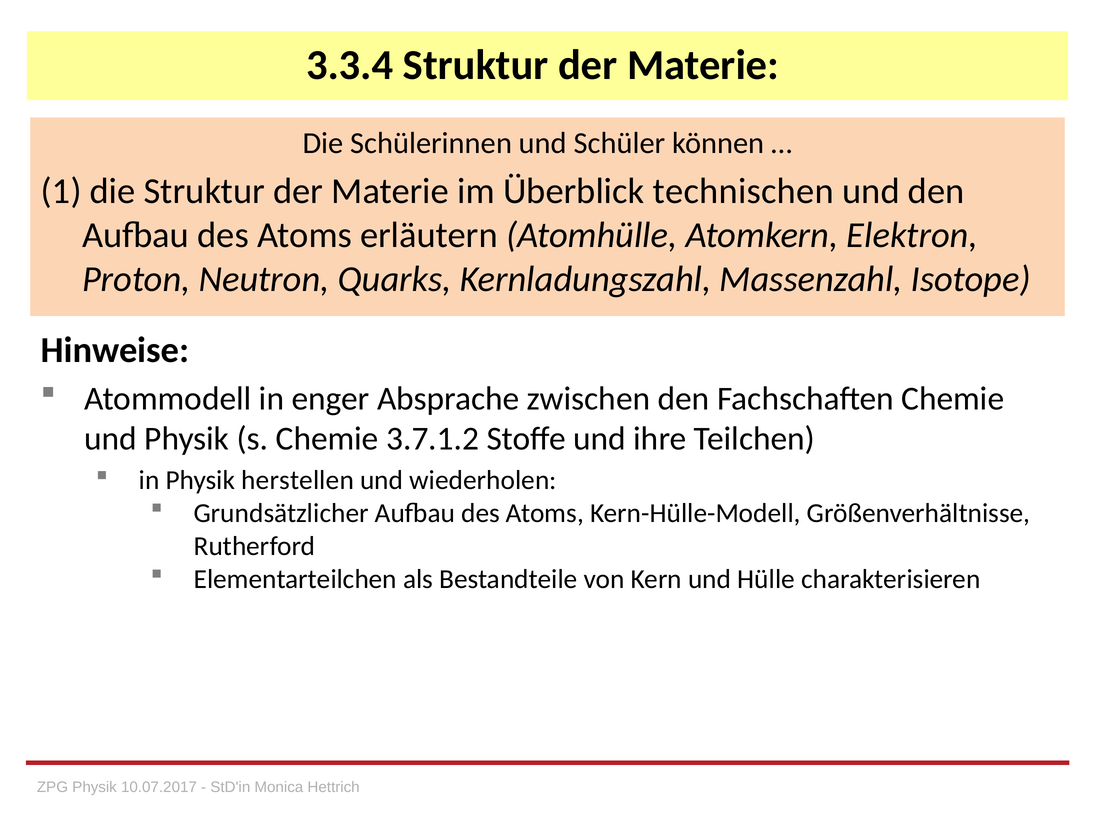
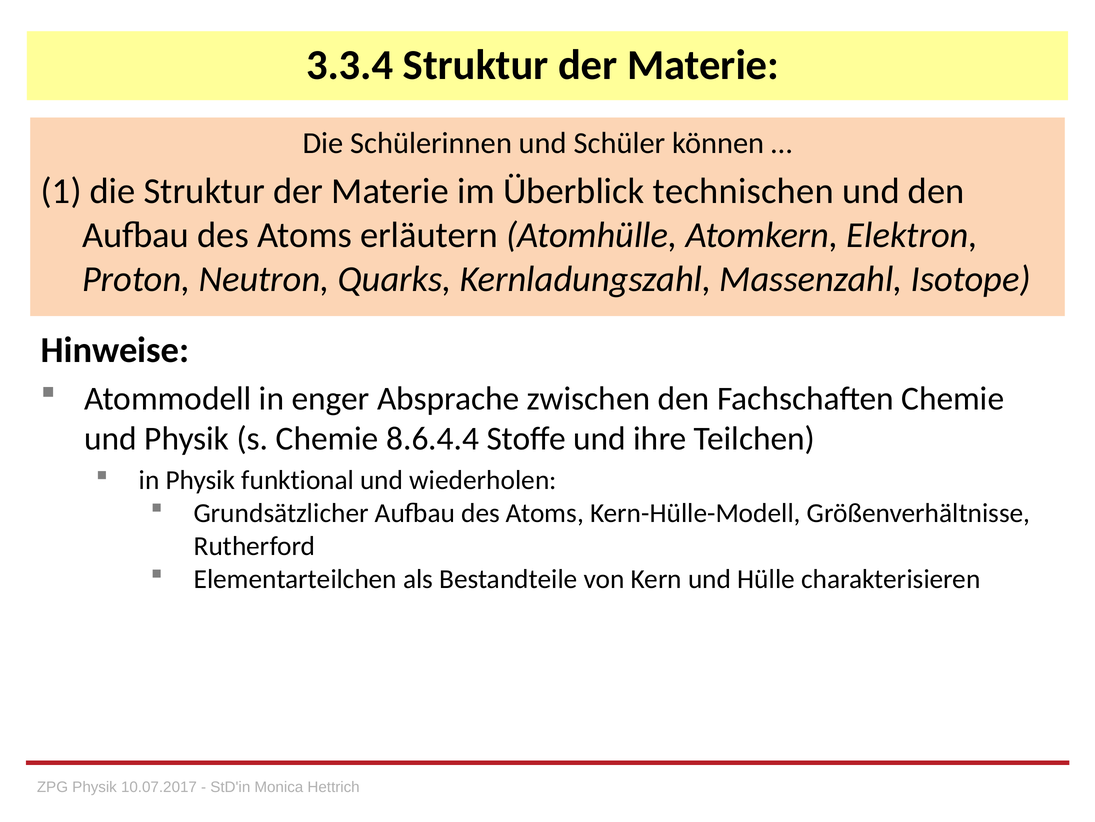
3.7.1.2: 3.7.1.2 -> 8.6.4.4
herstellen: herstellen -> funktional
